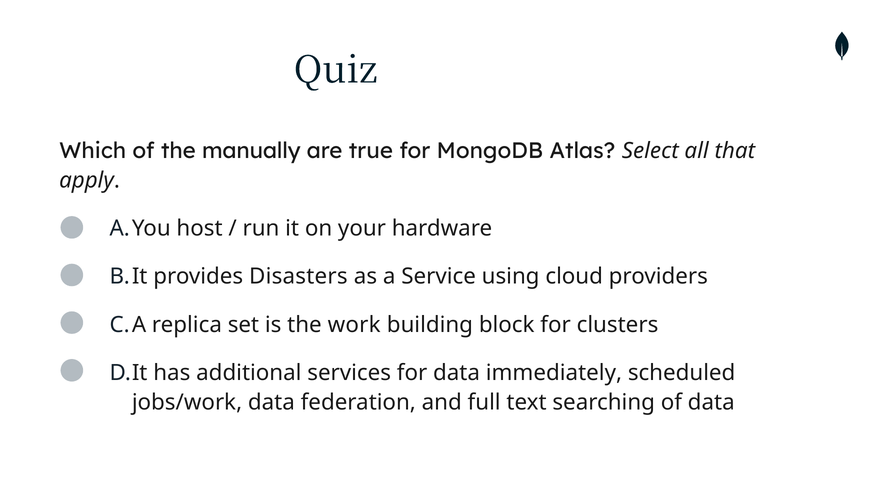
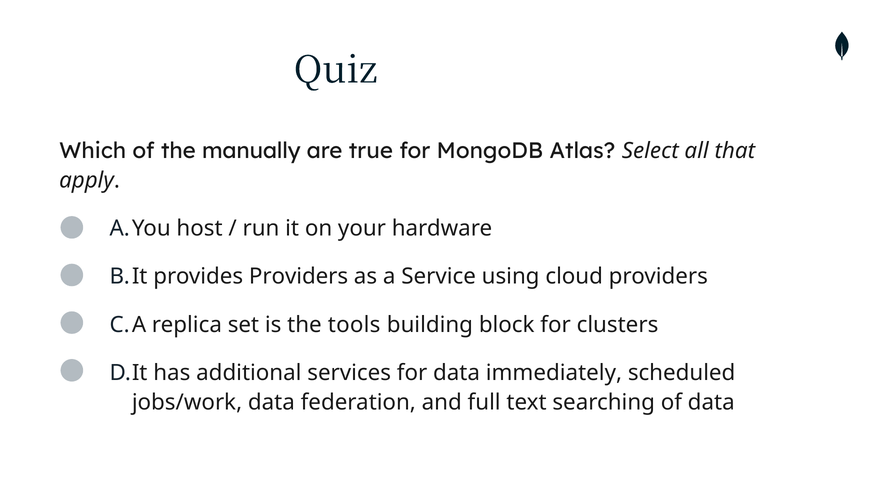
provides Disasters: Disasters -> Providers
work: work -> tools
